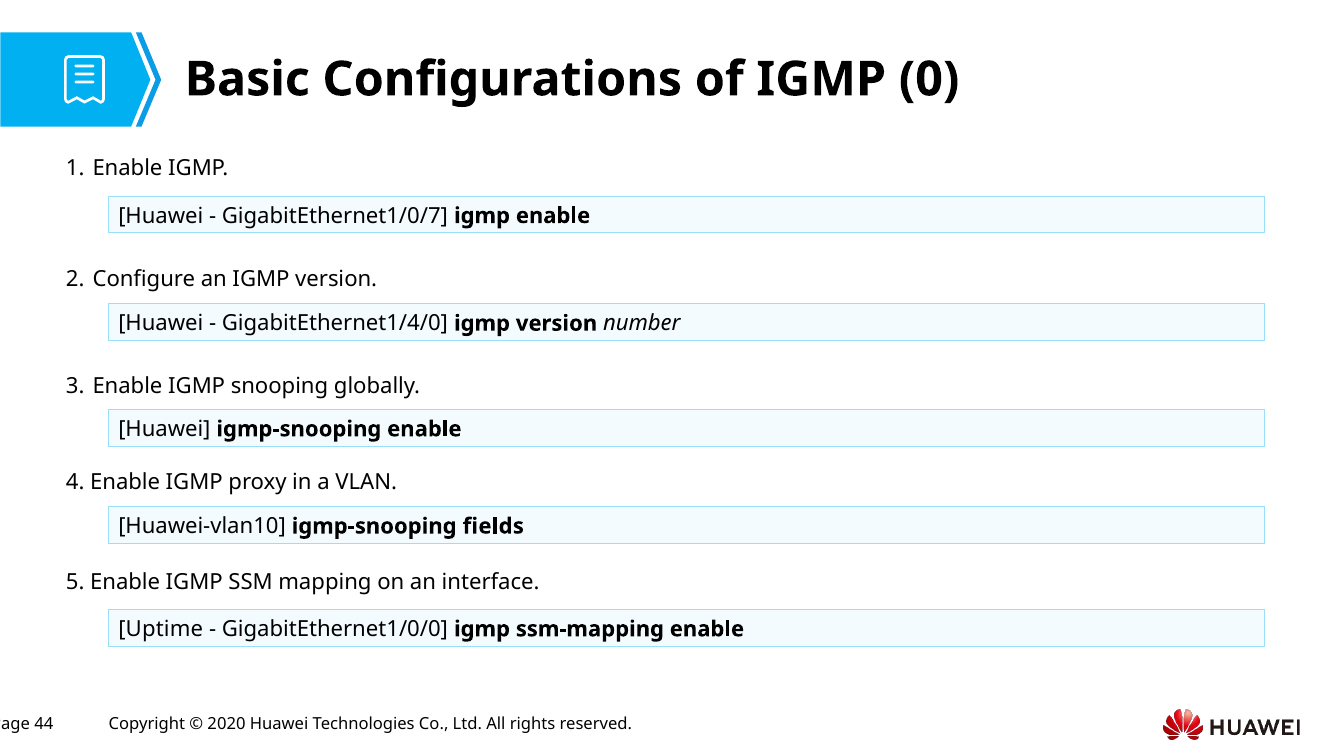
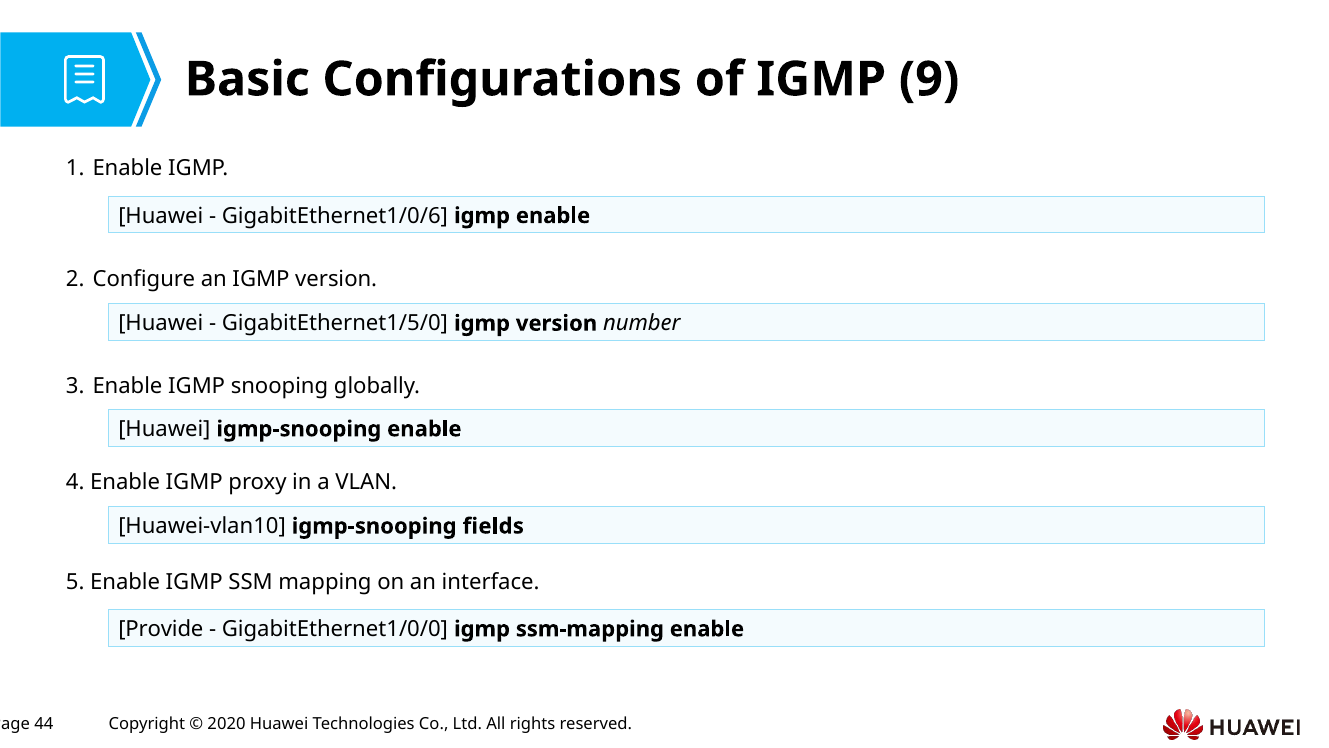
0: 0 -> 9
GigabitEthernet1/0/7: GigabitEthernet1/0/7 -> GigabitEthernet1/0/6
GigabitEthernet1/4/0: GigabitEthernet1/4/0 -> GigabitEthernet1/5/0
Uptime: Uptime -> Provide
